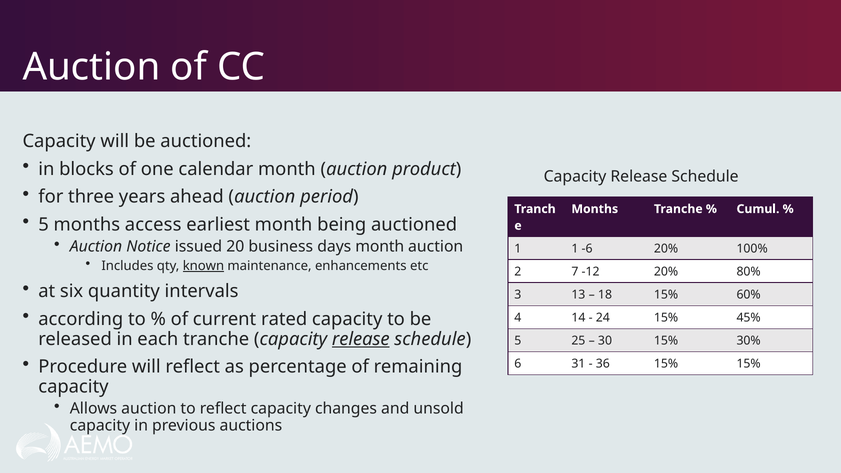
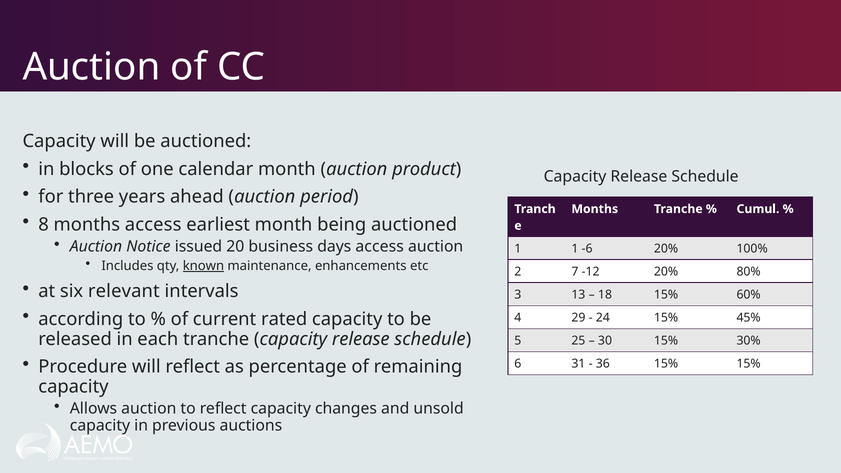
5 at (44, 225): 5 -> 8
days month: month -> access
quantity: quantity -> relevant
14: 14 -> 29
release at (361, 339) underline: present -> none
